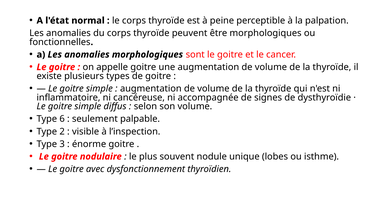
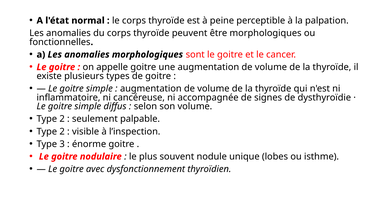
6 at (62, 119): 6 -> 2
